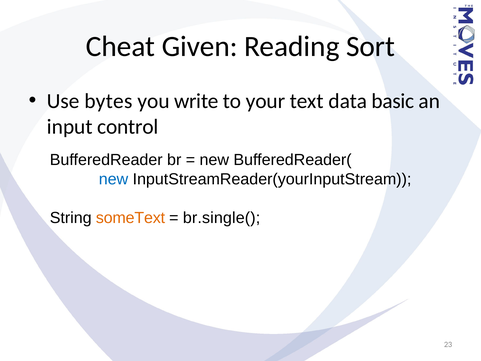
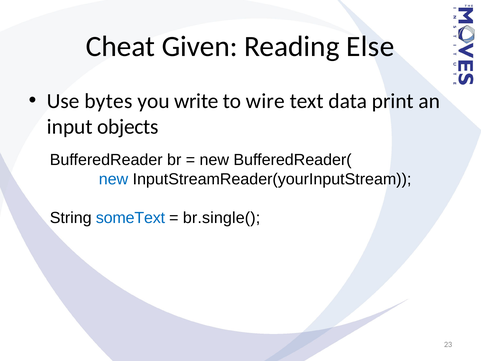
Sort: Sort -> Else
your: your -> wire
basic: basic -> print
control: control -> objects
someText colour: orange -> blue
